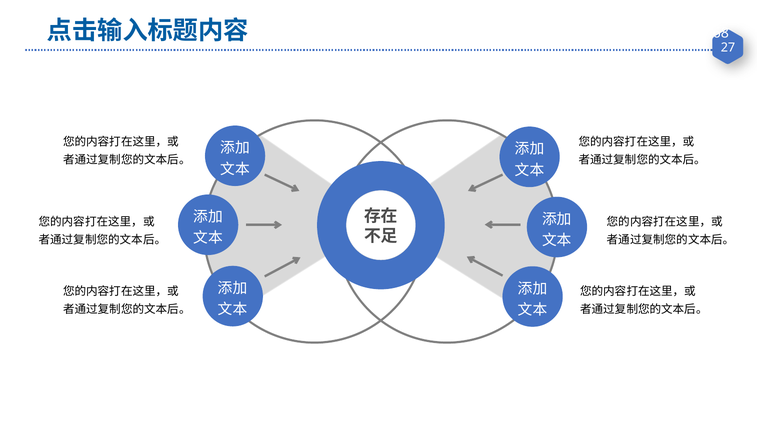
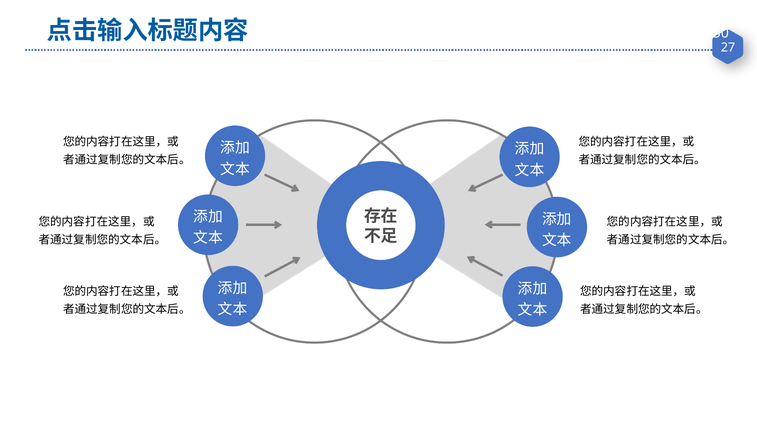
68: 68 -> 50
